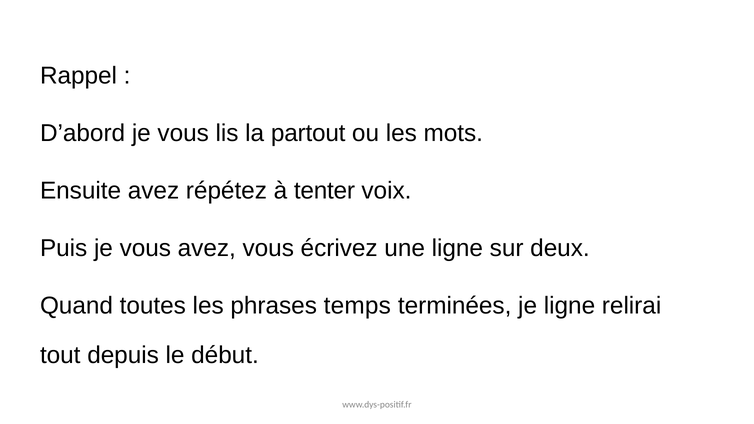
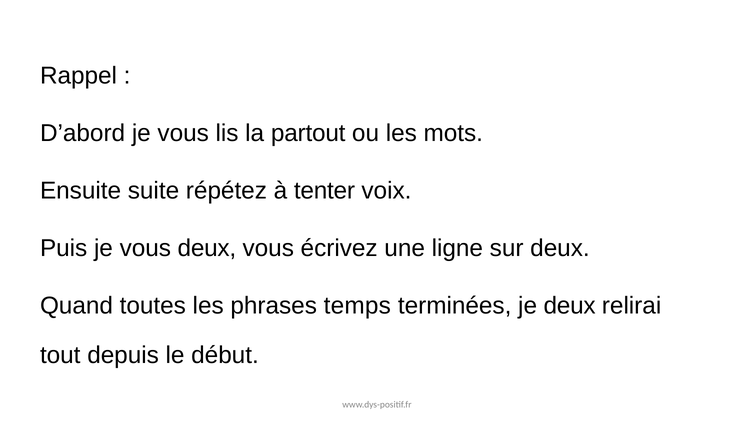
Ensuite avez: avez -> suite
vous avez: avez -> deux
je ligne: ligne -> deux
